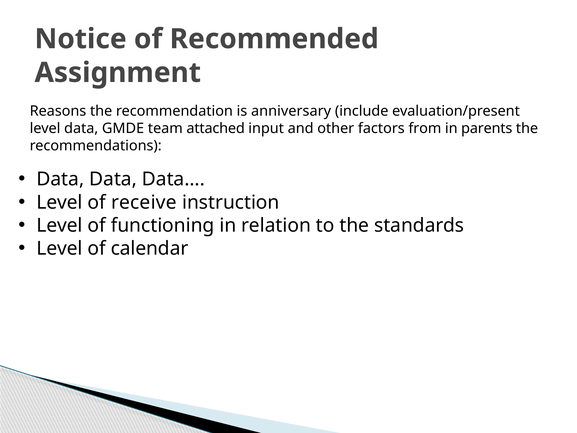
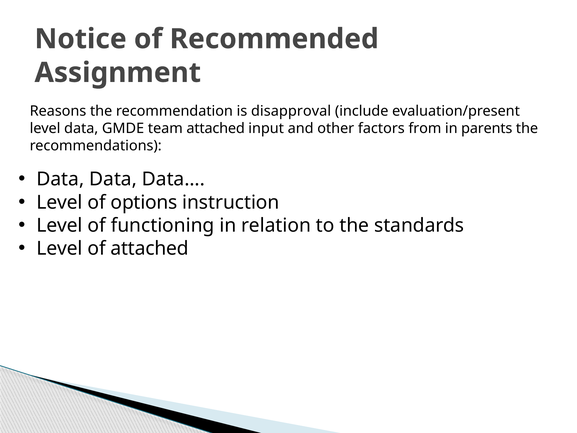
anniversary: anniversary -> disapproval
receive: receive -> options
of calendar: calendar -> attached
